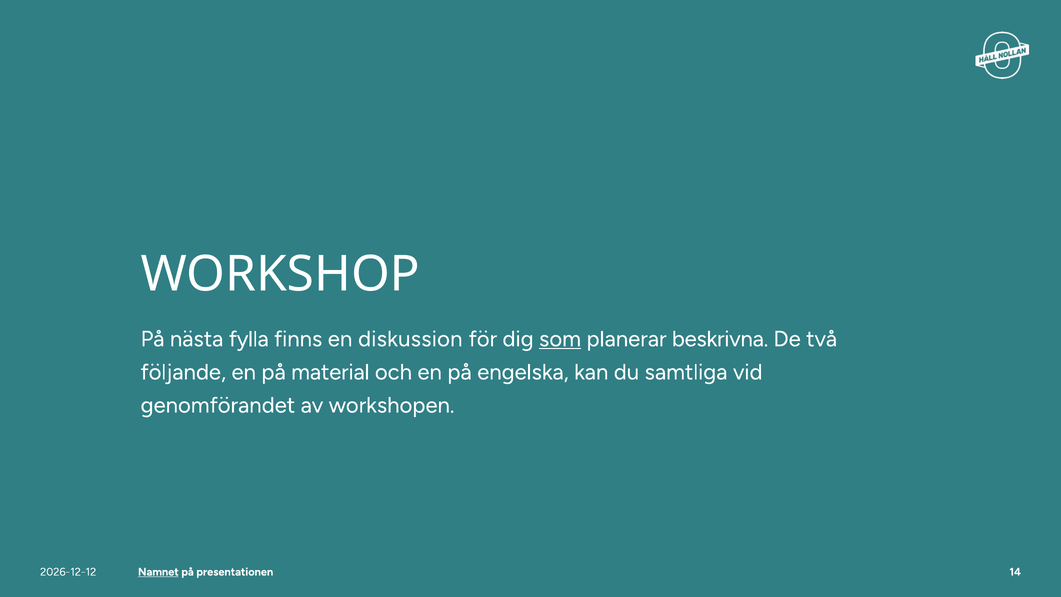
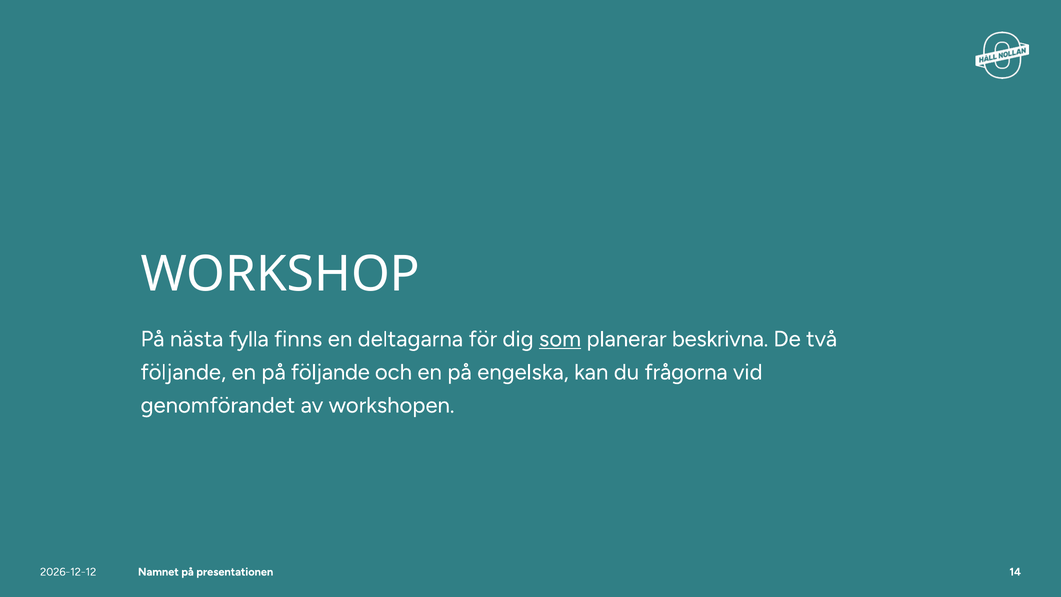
diskussion: diskussion -> deltagarna
på material: material -> följande
samtliga: samtliga -> frågorna
Namnet underline: present -> none
